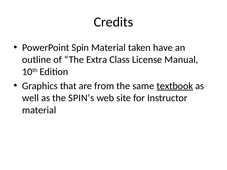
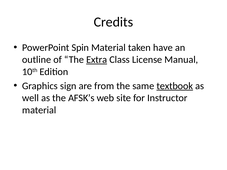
Extra underline: none -> present
that: that -> sign
SPIN’s: SPIN’s -> AFSK’s
